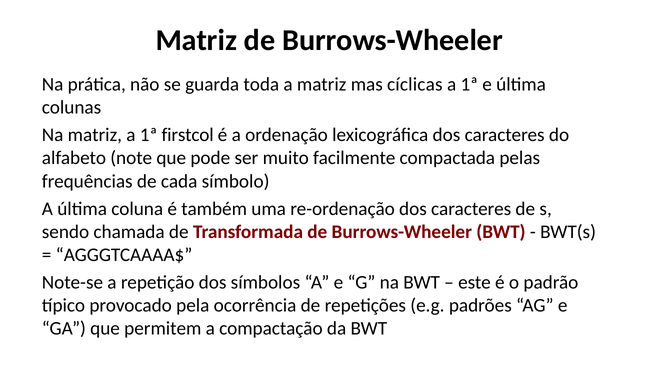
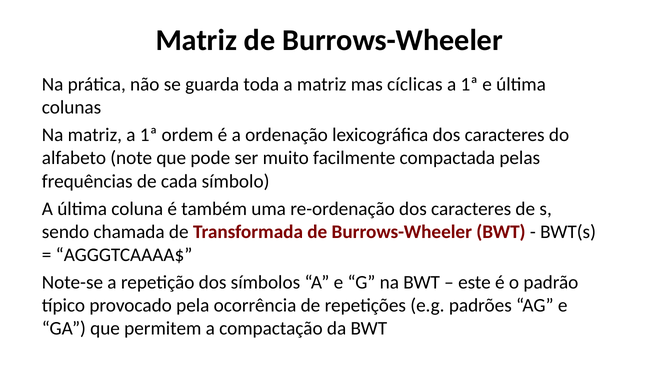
firstcol: firstcol -> ordem
